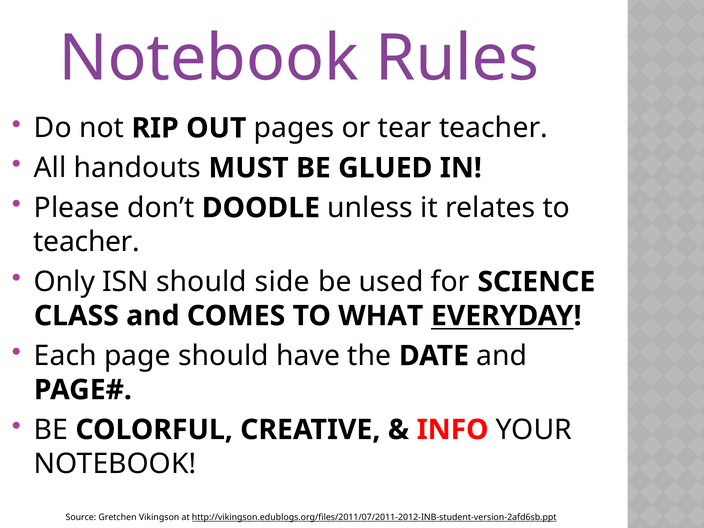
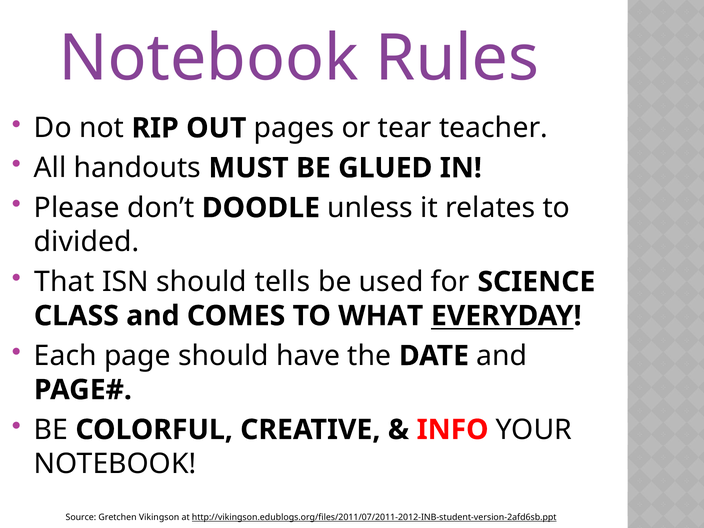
teacher at (87, 242): teacher -> divided
Only: Only -> That
side: side -> tells
